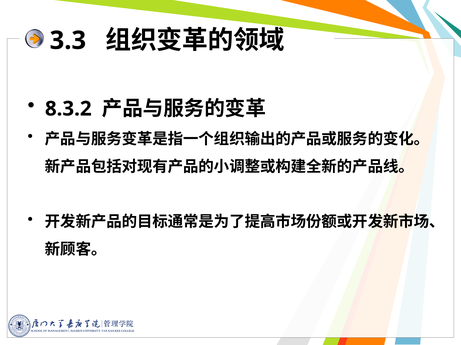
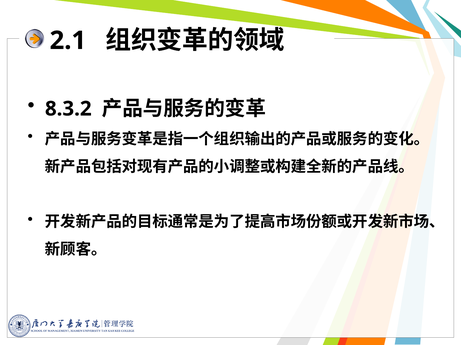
3.3: 3.3 -> 2.1
